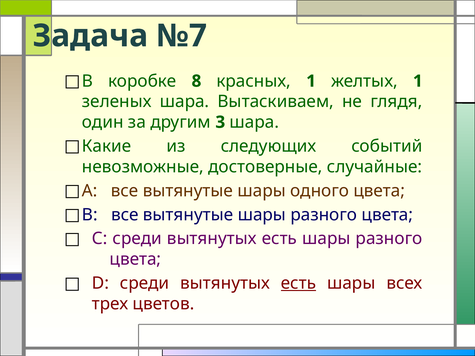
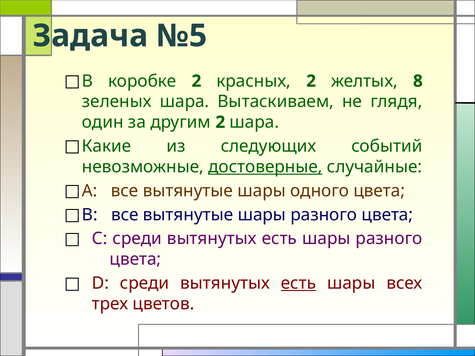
№7: №7 -> №5
коробке 8: 8 -> 2
красных 1: 1 -> 2
желтых 1: 1 -> 8
другим 3: 3 -> 2
достоверные underline: none -> present
